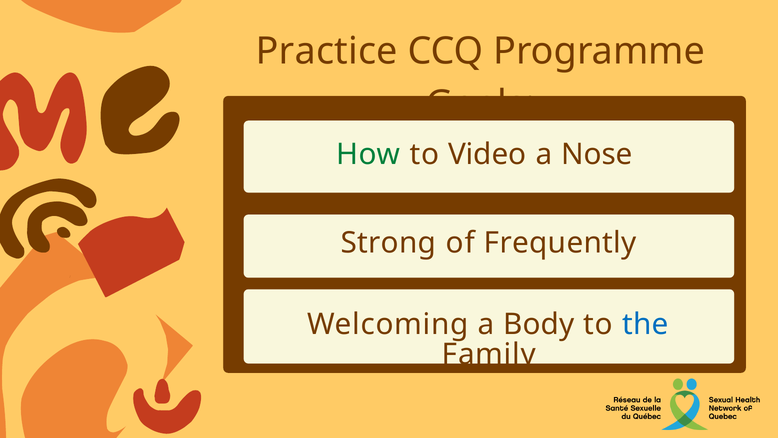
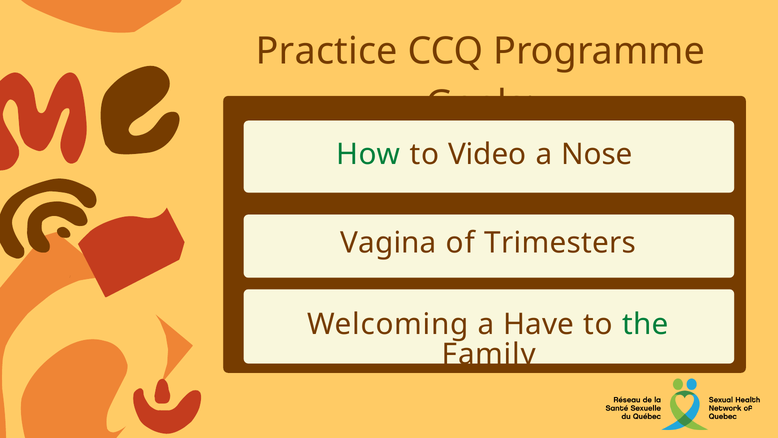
Strong: Strong -> Vagina
Frequently: Frequently -> Trimesters
Body: Body -> Have
the colour: blue -> green
